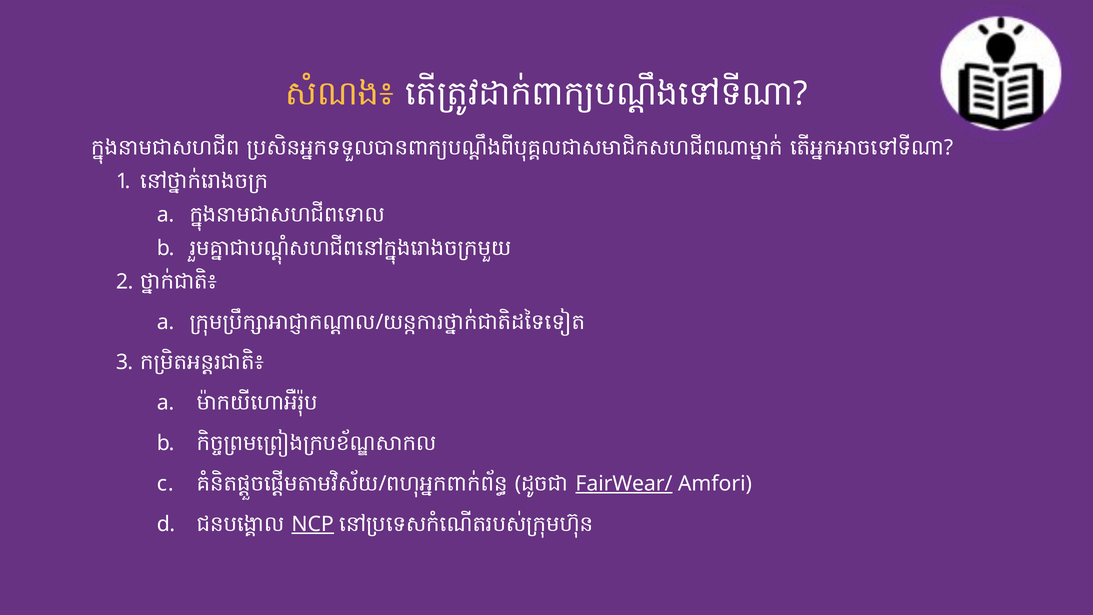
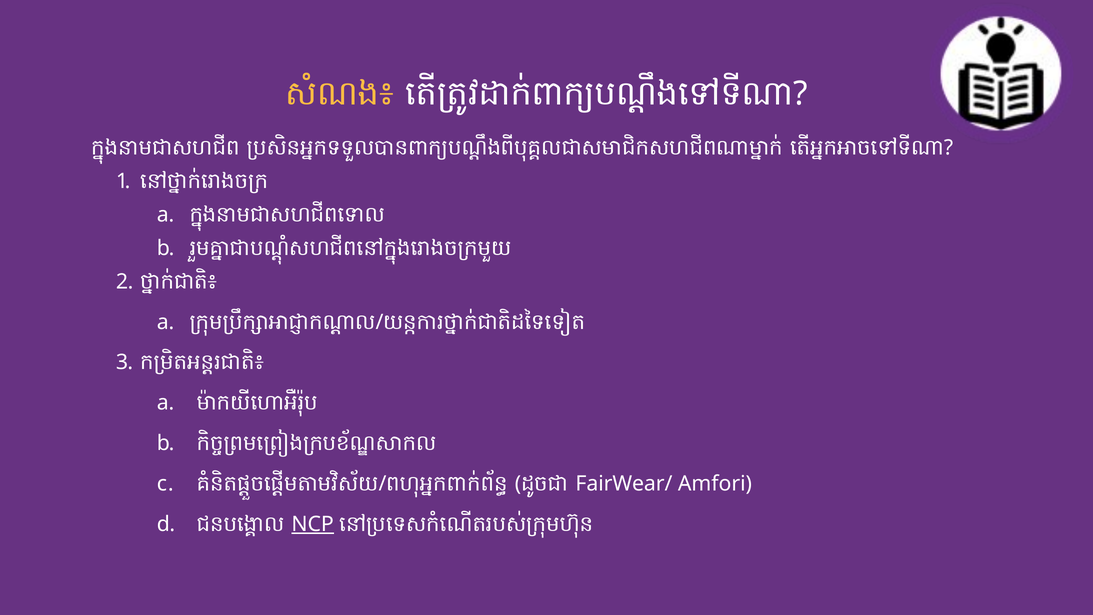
FairWear/ underline: present -> none
